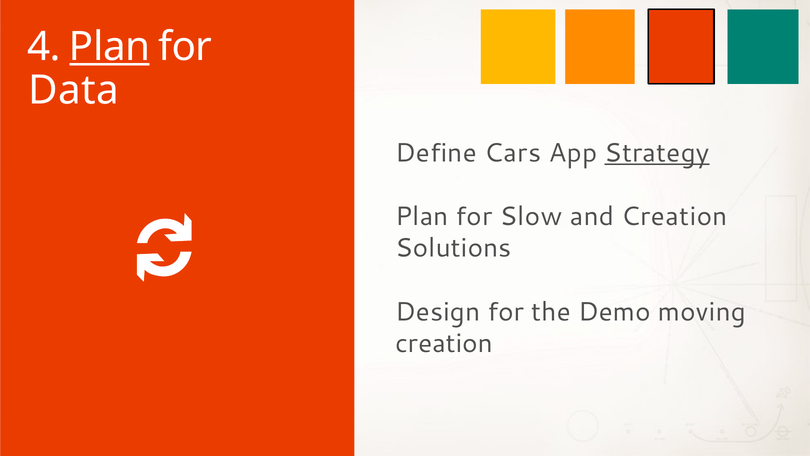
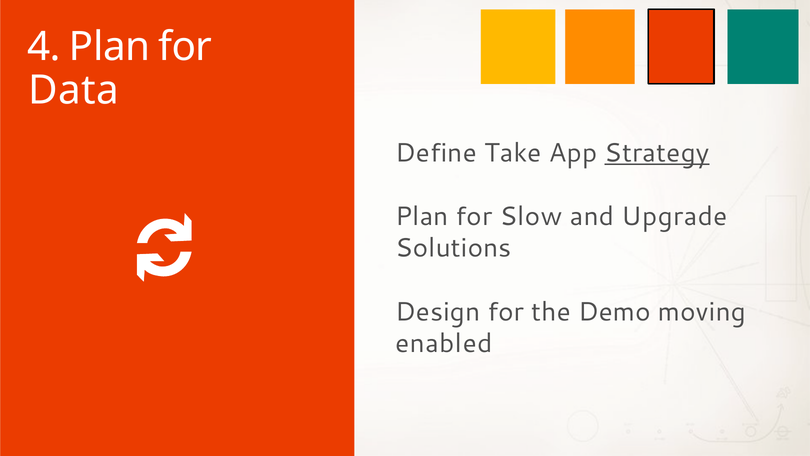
Plan at (110, 47) underline: present -> none
Cars: Cars -> Take
and Creation: Creation -> Upgrade
creation at (444, 343): creation -> enabled
